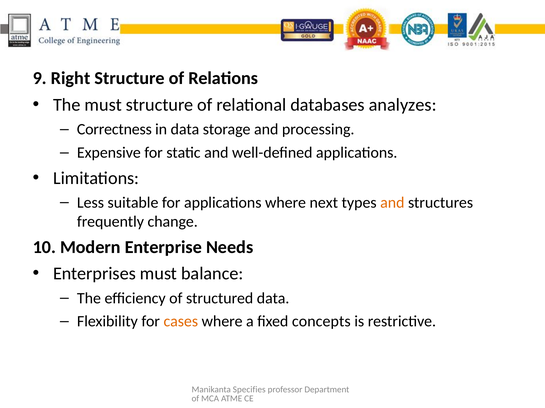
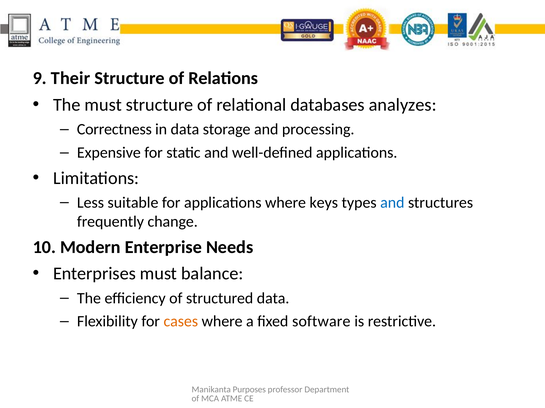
Right: Right -> Their
next: next -> keys
and at (392, 203) colour: orange -> blue
concepts: concepts -> software
Specifies: Specifies -> Purposes
